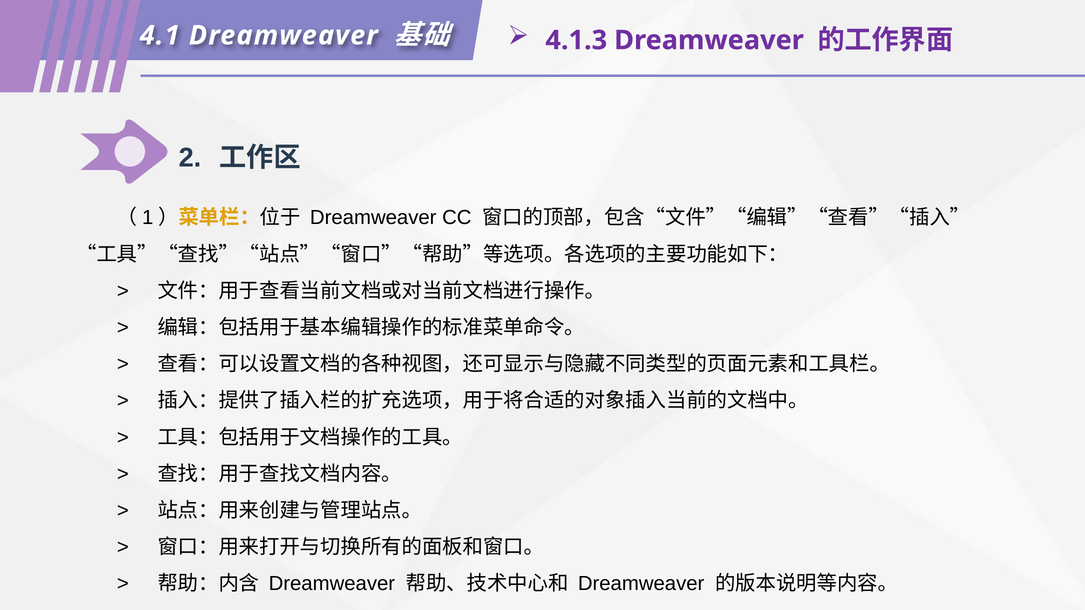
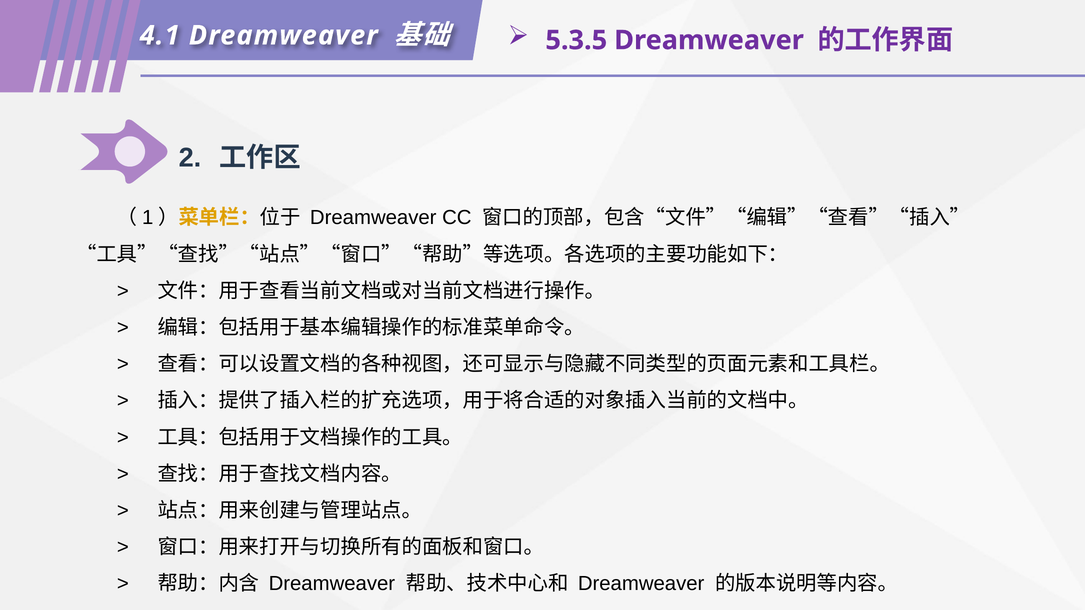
4.1.3: 4.1.3 -> 5.3.5
